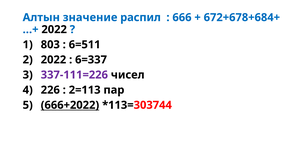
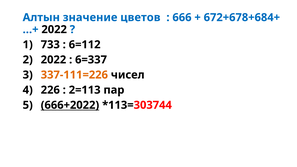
распил: распил -> цветов
803: 803 -> 733
6=511: 6=511 -> 6=112
337-111=226 colour: purple -> orange
